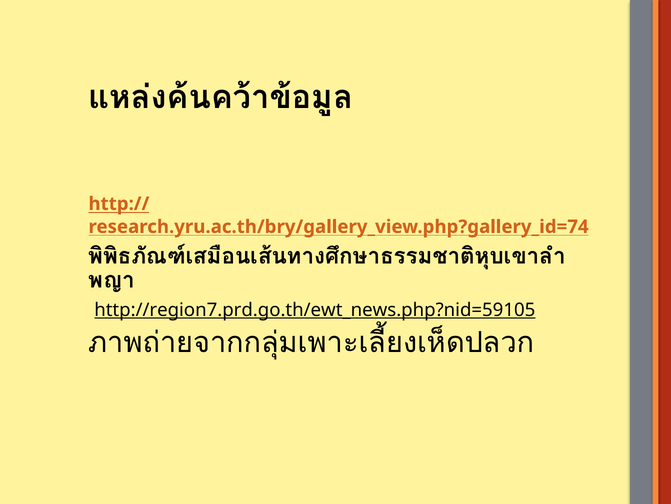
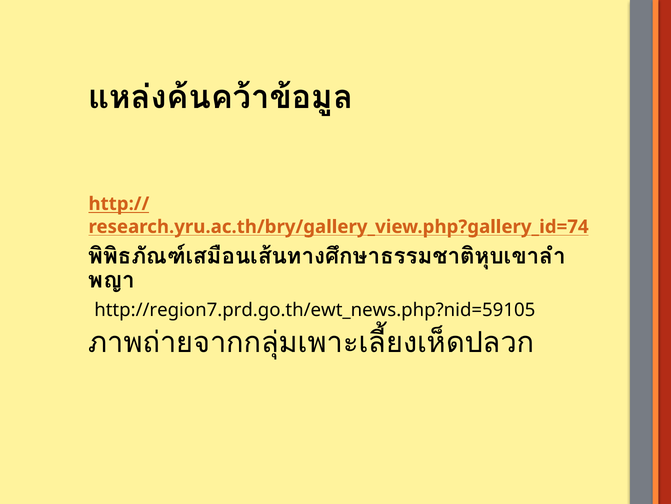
http://region7.prd.go.th/ewt_news.php?nid=59105 underline: present -> none
